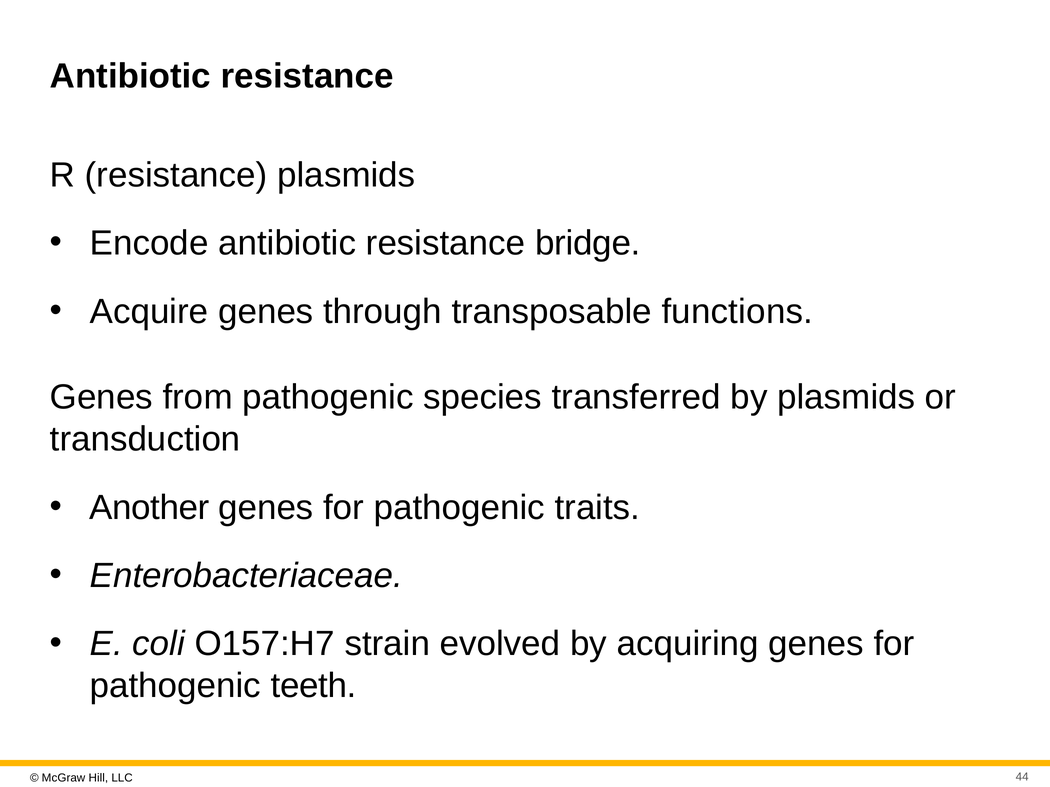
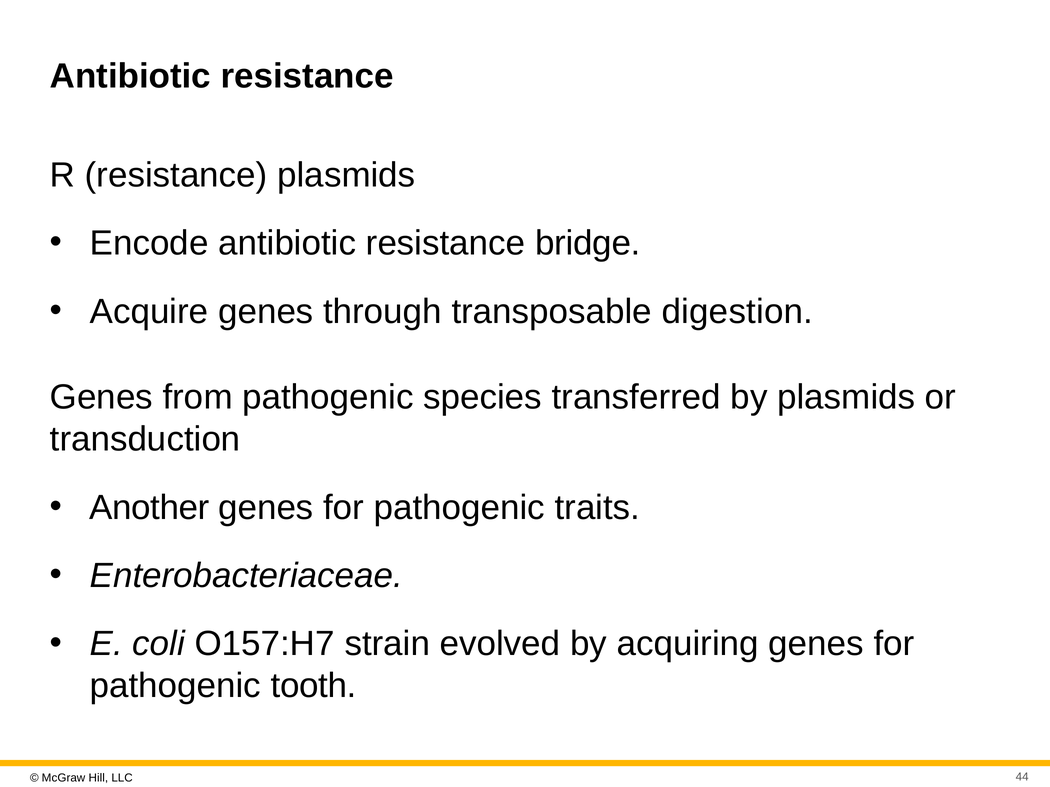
functions: functions -> digestion
teeth: teeth -> tooth
